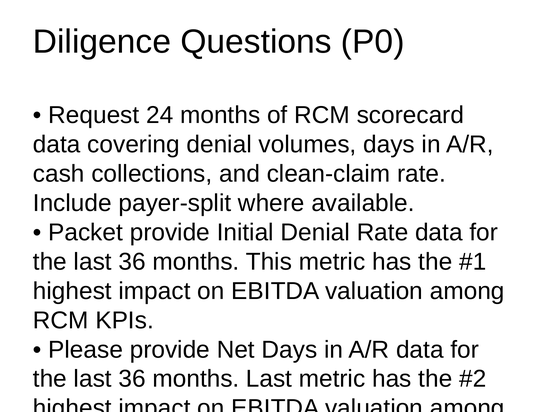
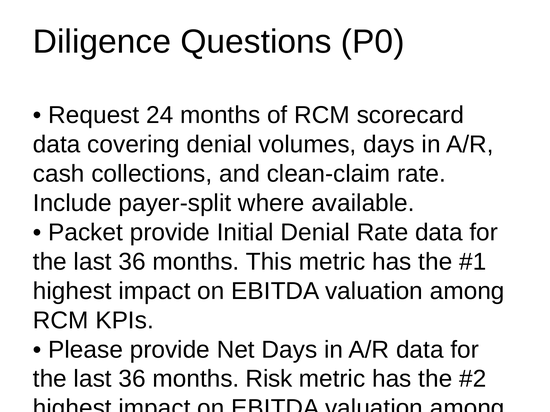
months Last: Last -> Risk
